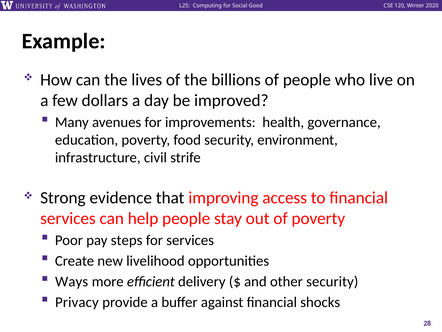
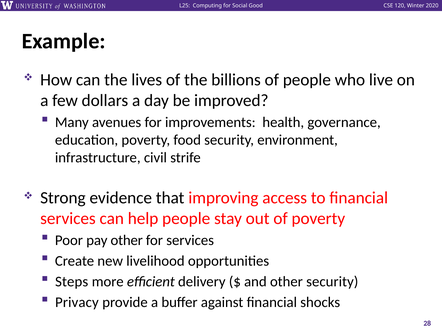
pay steps: steps -> other
Ways: Ways -> Steps
